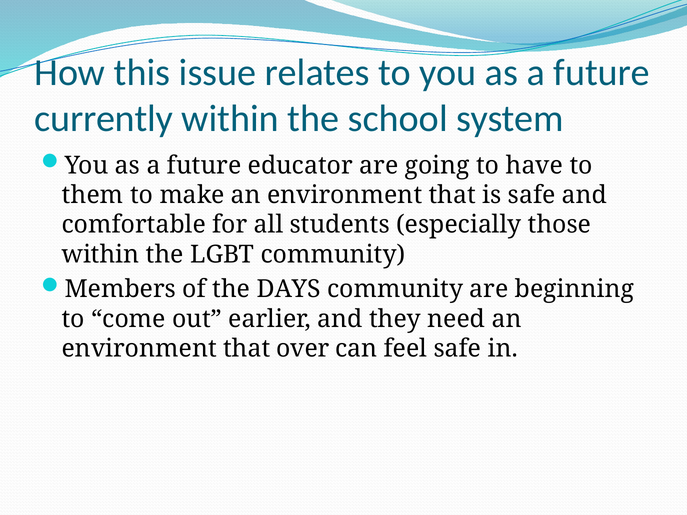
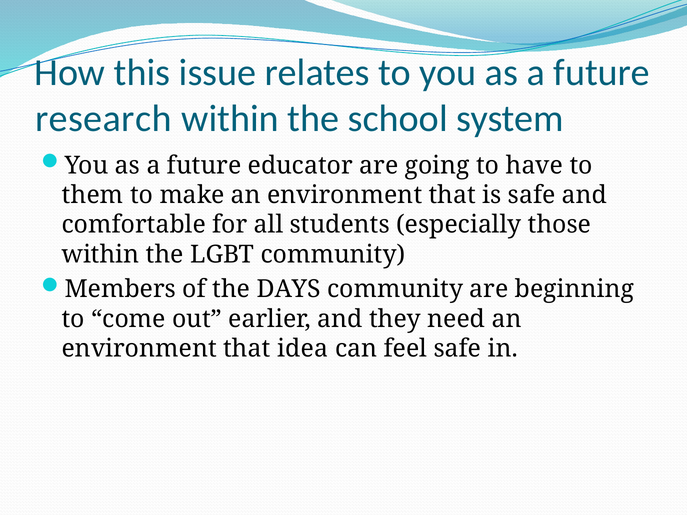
currently: currently -> research
over: over -> idea
